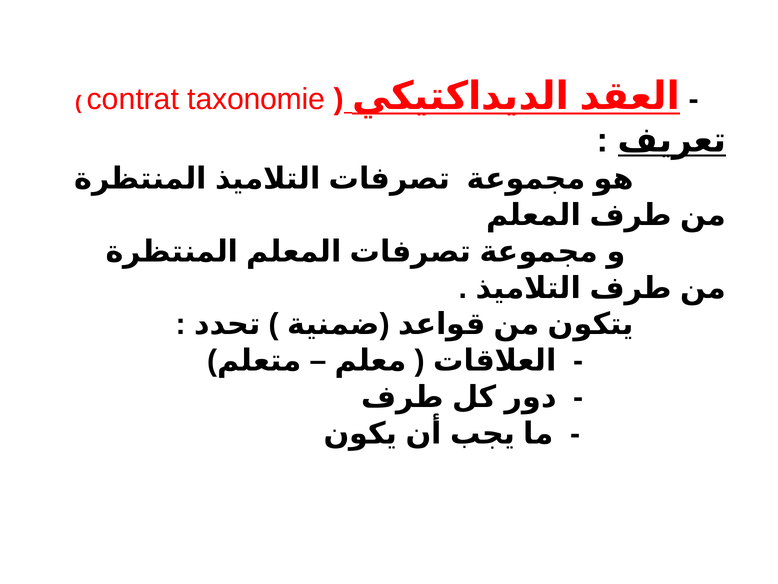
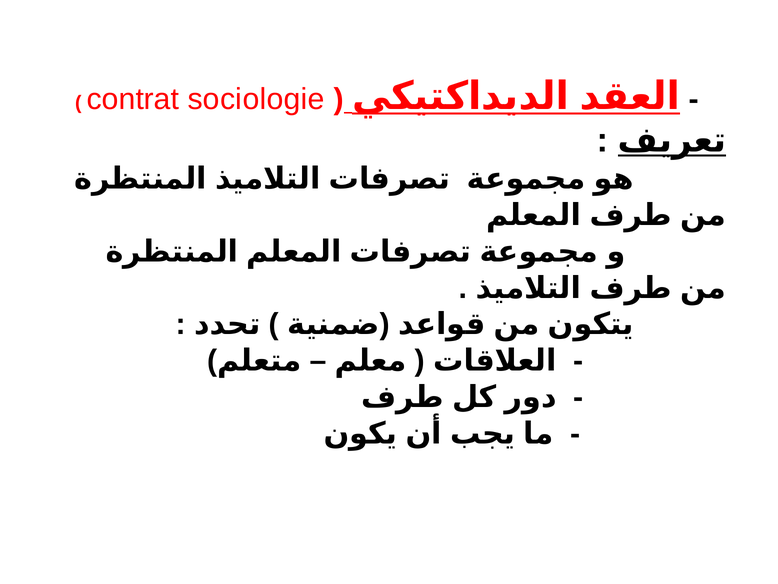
taxonomie: taxonomie -> sociologie
